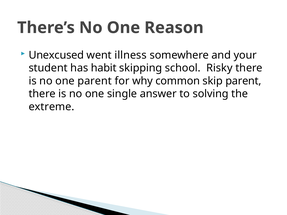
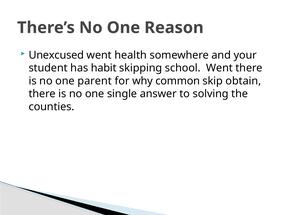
illness: illness -> health
school Risky: Risky -> Went
skip parent: parent -> obtain
extreme: extreme -> counties
